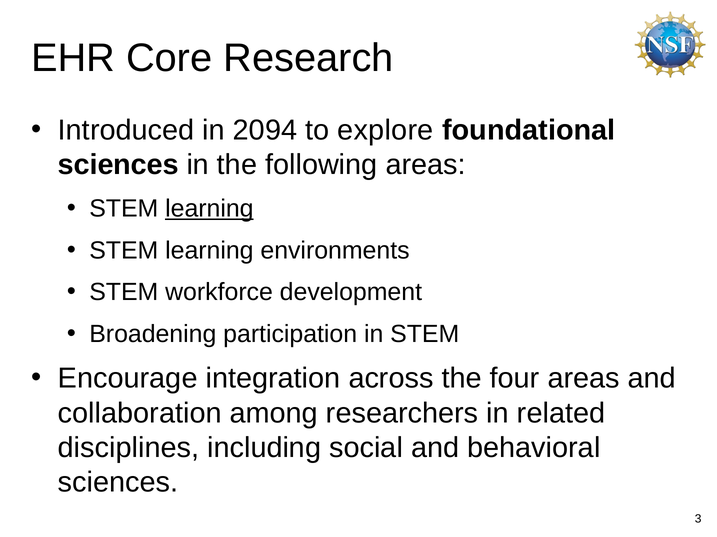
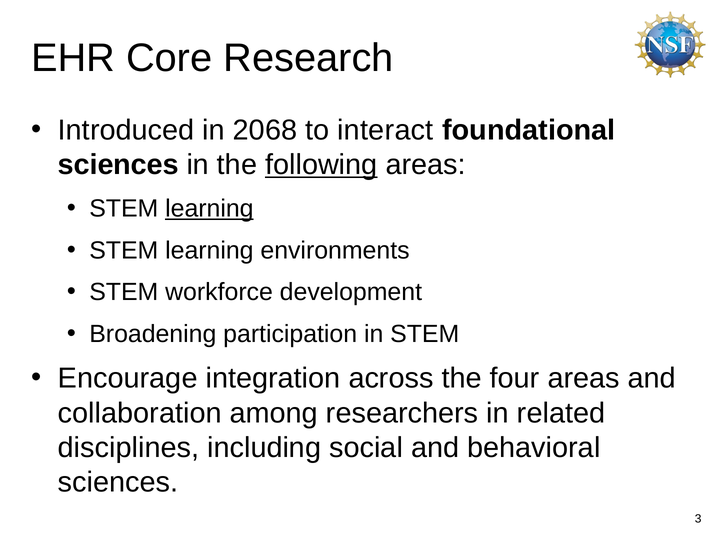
2094: 2094 -> 2068
explore: explore -> interact
following underline: none -> present
